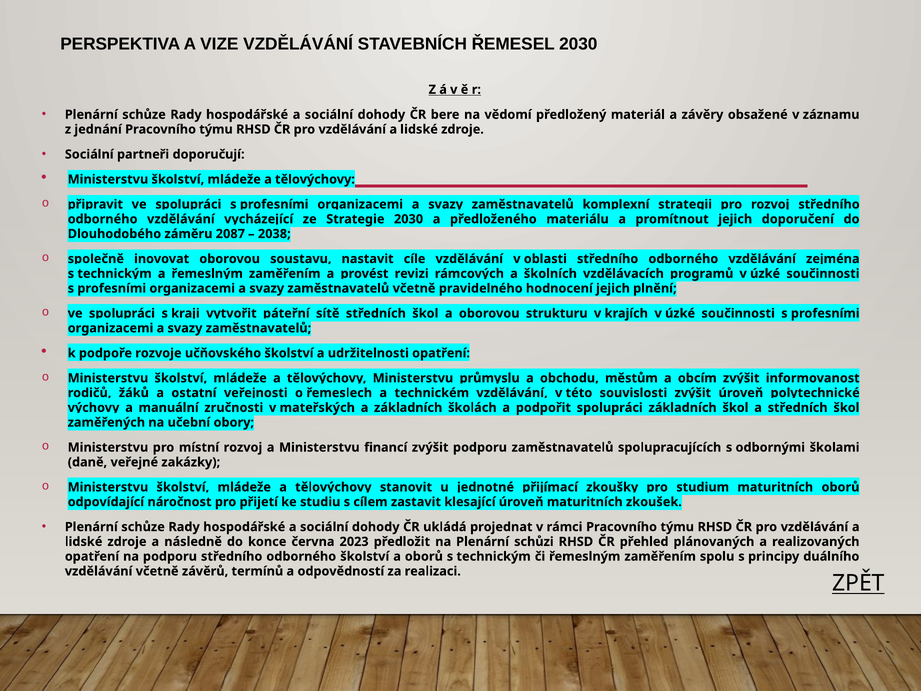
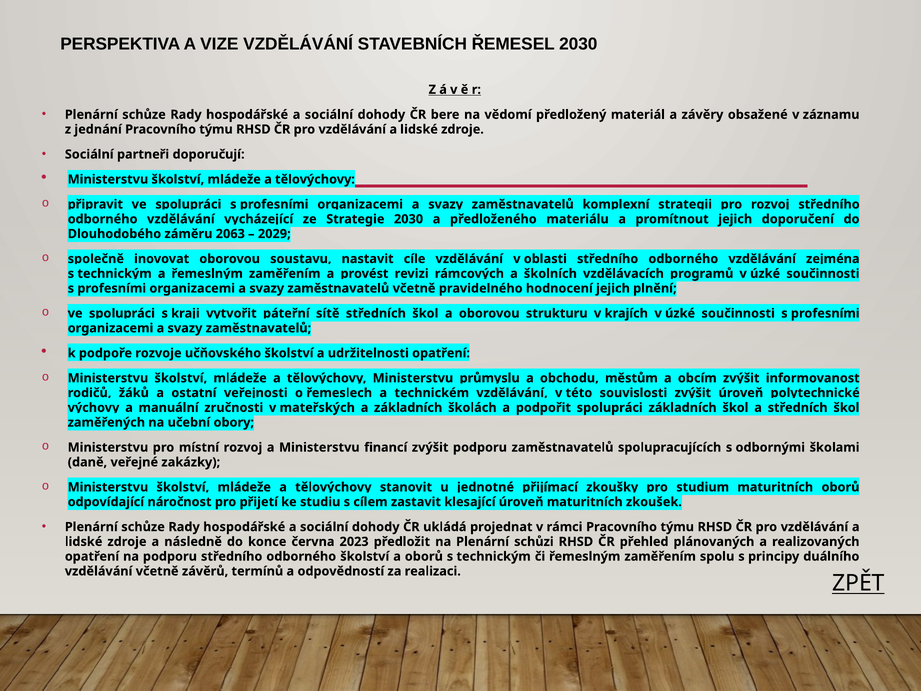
2087: 2087 -> 2063
2038: 2038 -> 2029
